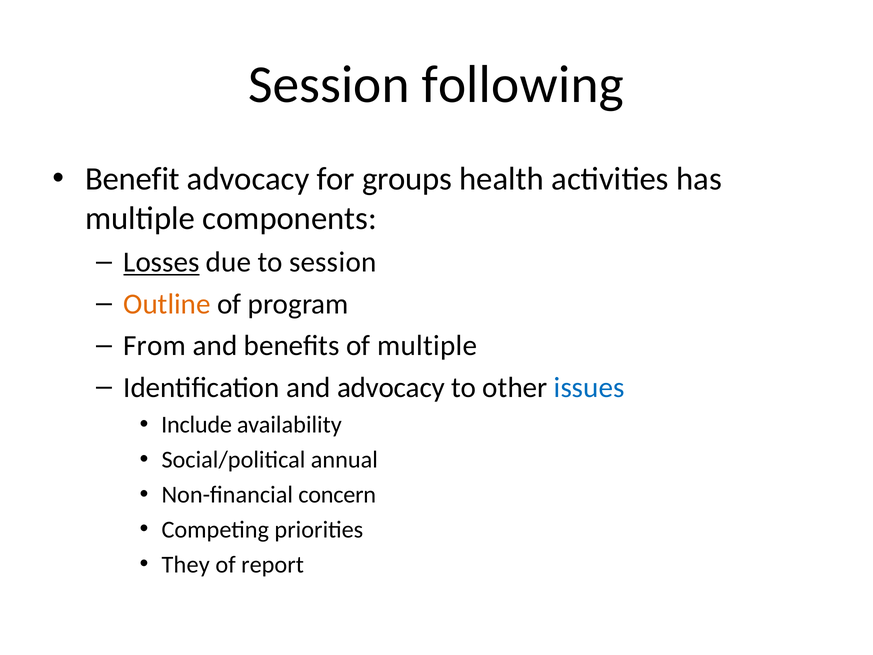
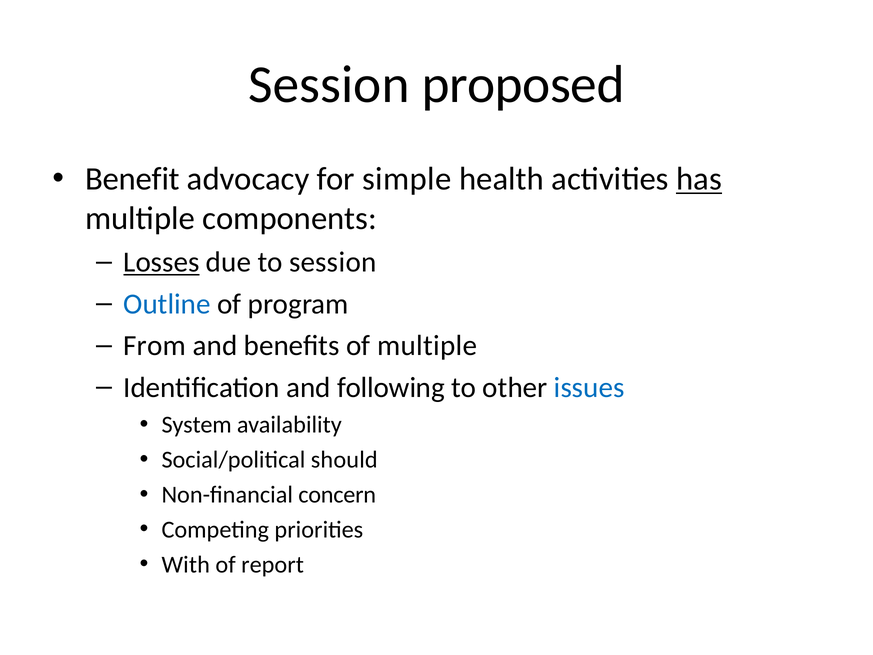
following: following -> proposed
groups: groups -> simple
has underline: none -> present
Outline colour: orange -> blue
and advocacy: advocacy -> following
Include: Include -> System
annual: annual -> should
They: They -> With
